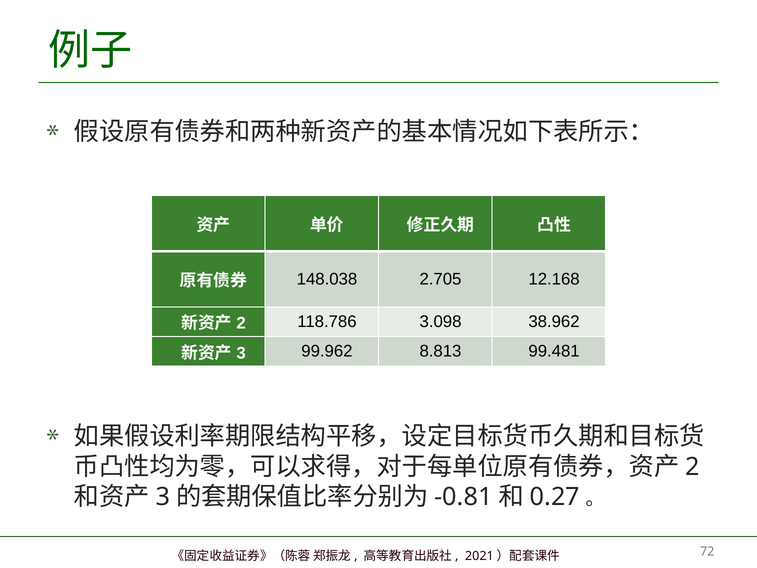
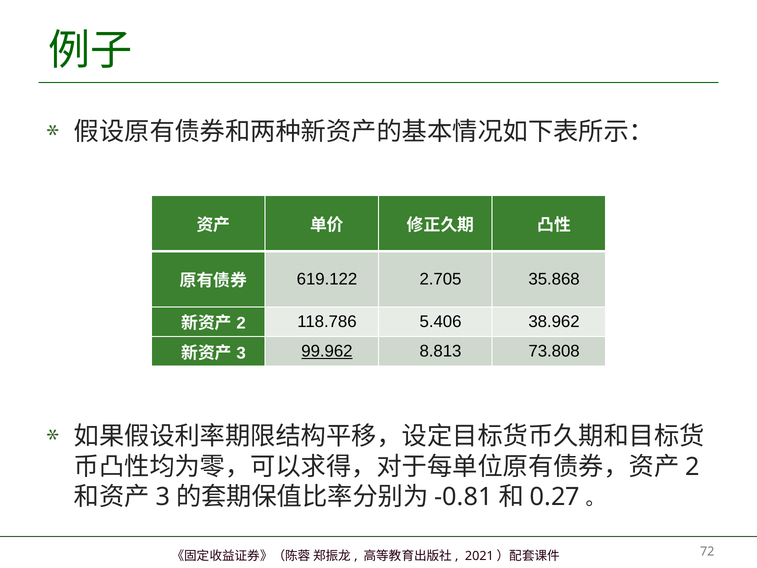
148.038: 148.038 -> 619.122
12.168: 12.168 -> 35.868
3.098: 3.098 -> 5.406
99.962 underline: none -> present
99.481: 99.481 -> 73.808
